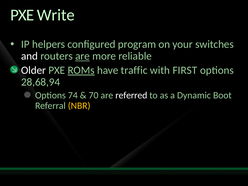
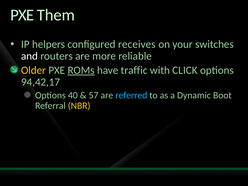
Write: Write -> Them
program: program -> receives
are at (82, 56) underline: present -> none
Older colour: white -> yellow
FIRST: FIRST -> CLICK
28,68,94: 28,68,94 -> 94,42,17
74: 74 -> 40
70: 70 -> 57
referred colour: white -> light blue
